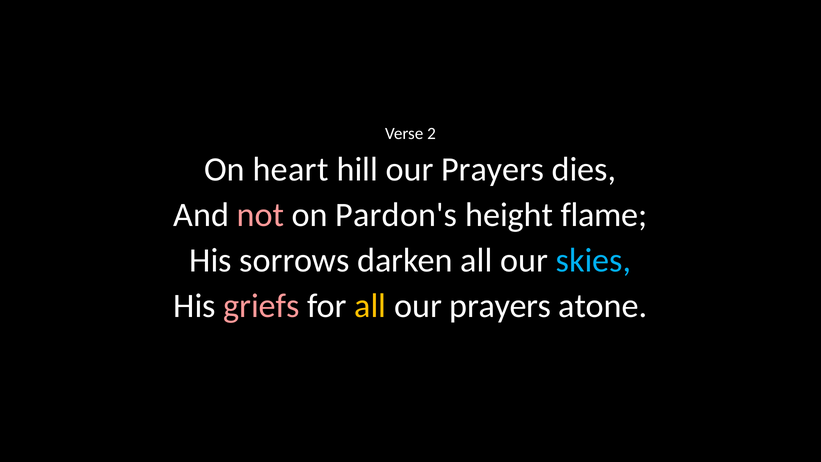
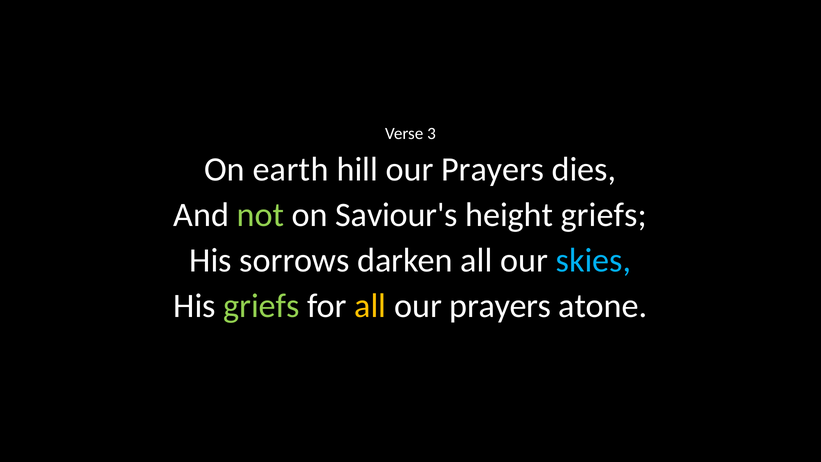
2: 2 -> 3
heart: heart -> earth
not colour: pink -> light green
Pardon's: Pardon's -> Saviour's
height flame: flame -> griefs
griefs at (261, 306) colour: pink -> light green
